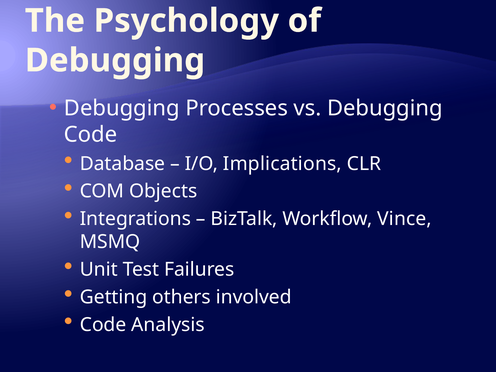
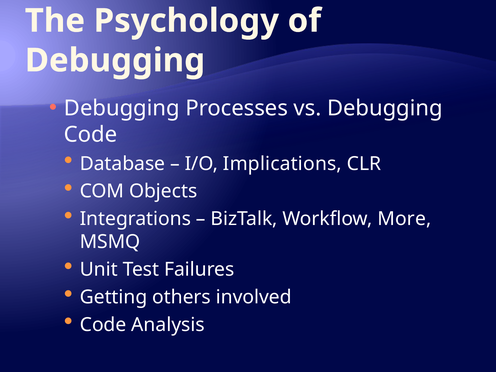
Vince: Vince -> More
